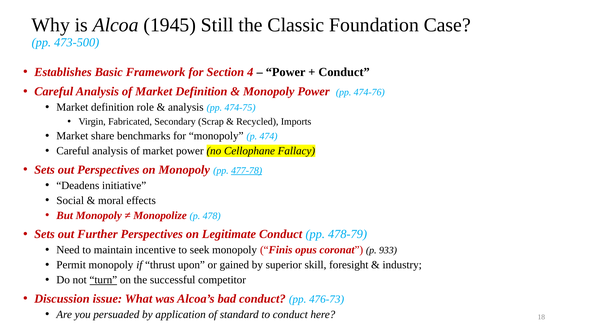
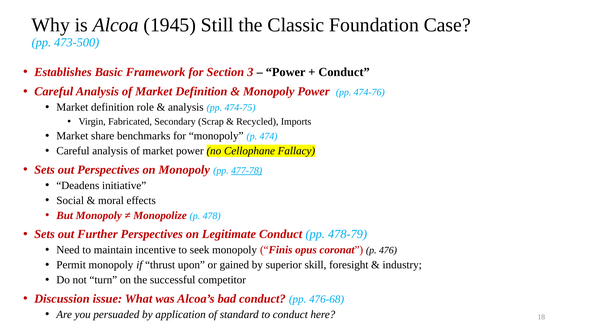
4: 4 -> 3
933: 933 -> 476
turn underline: present -> none
476-73: 476-73 -> 476-68
